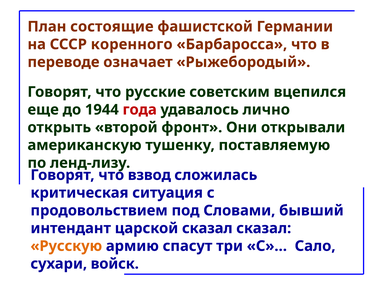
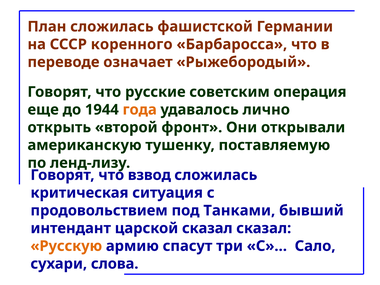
План состоящие: состоящие -> сложилась
вцепился: вцепился -> операция
года colour: red -> orange
Словами: Словами -> Танками
войск: войск -> слова
